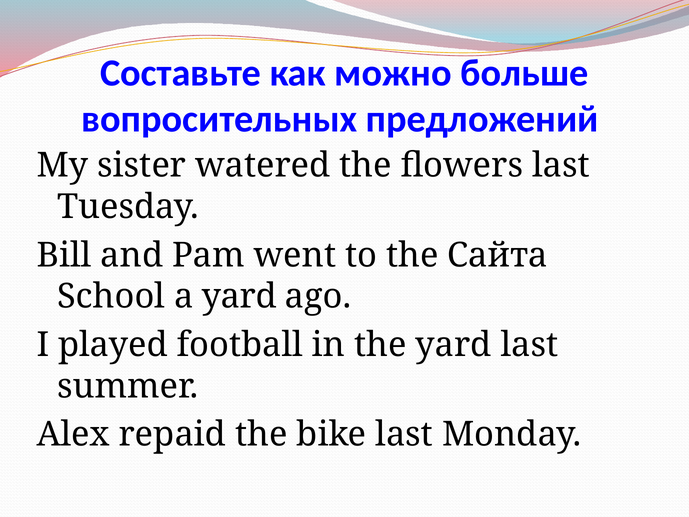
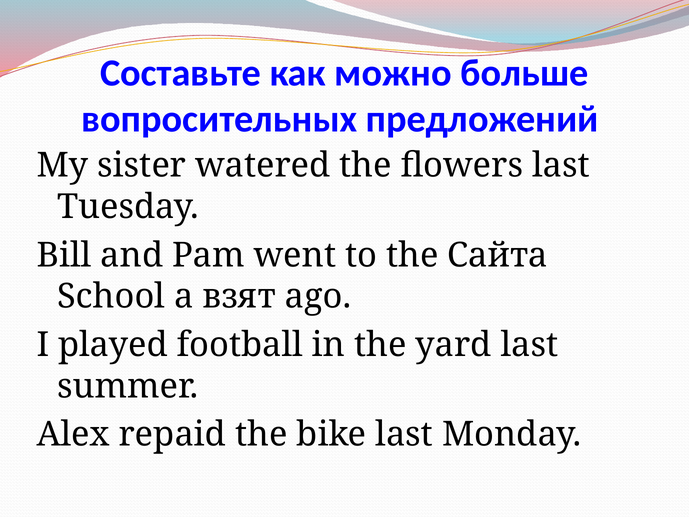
a yard: yard -> взят
